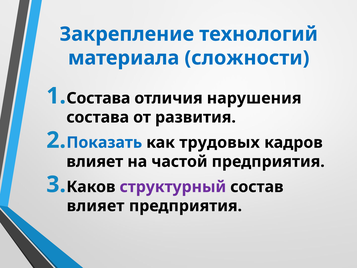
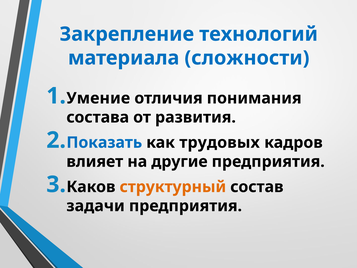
Состава at (98, 98): Состава -> Умение
нарушения: нарушения -> понимания
частой: частой -> другие
структурный colour: purple -> orange
влияет at (96, 206): влияет -> задачи
